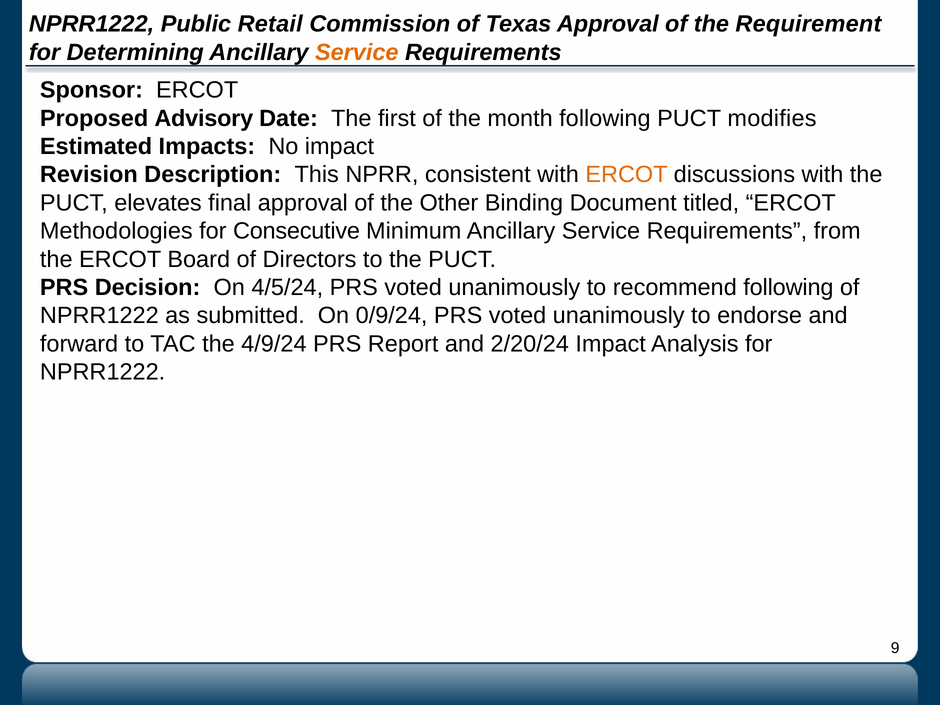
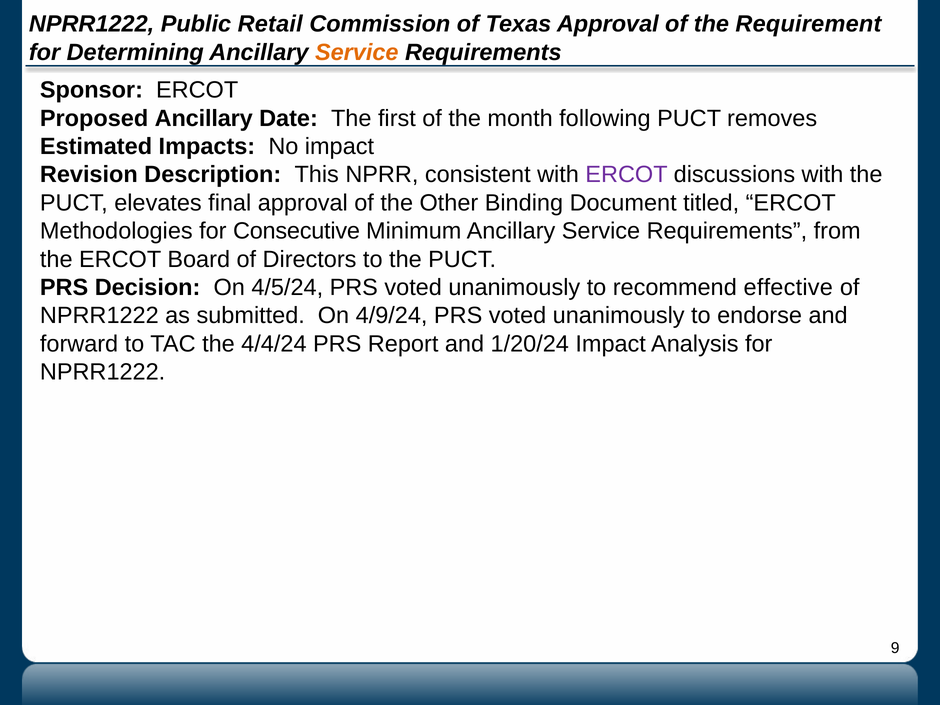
Proposed Advisory: Advisory -> Ancillary
modifies: modifies -> removes
ERCOT at (626, 175) colour: orange -> purple
recommend following: following -> effective
0/9/24: 0/9/24 -> 4/9/24
4/9/24: 4/9/24 -> 4/4/24
2/20/24: 2/20/24 -> 1/20/24
